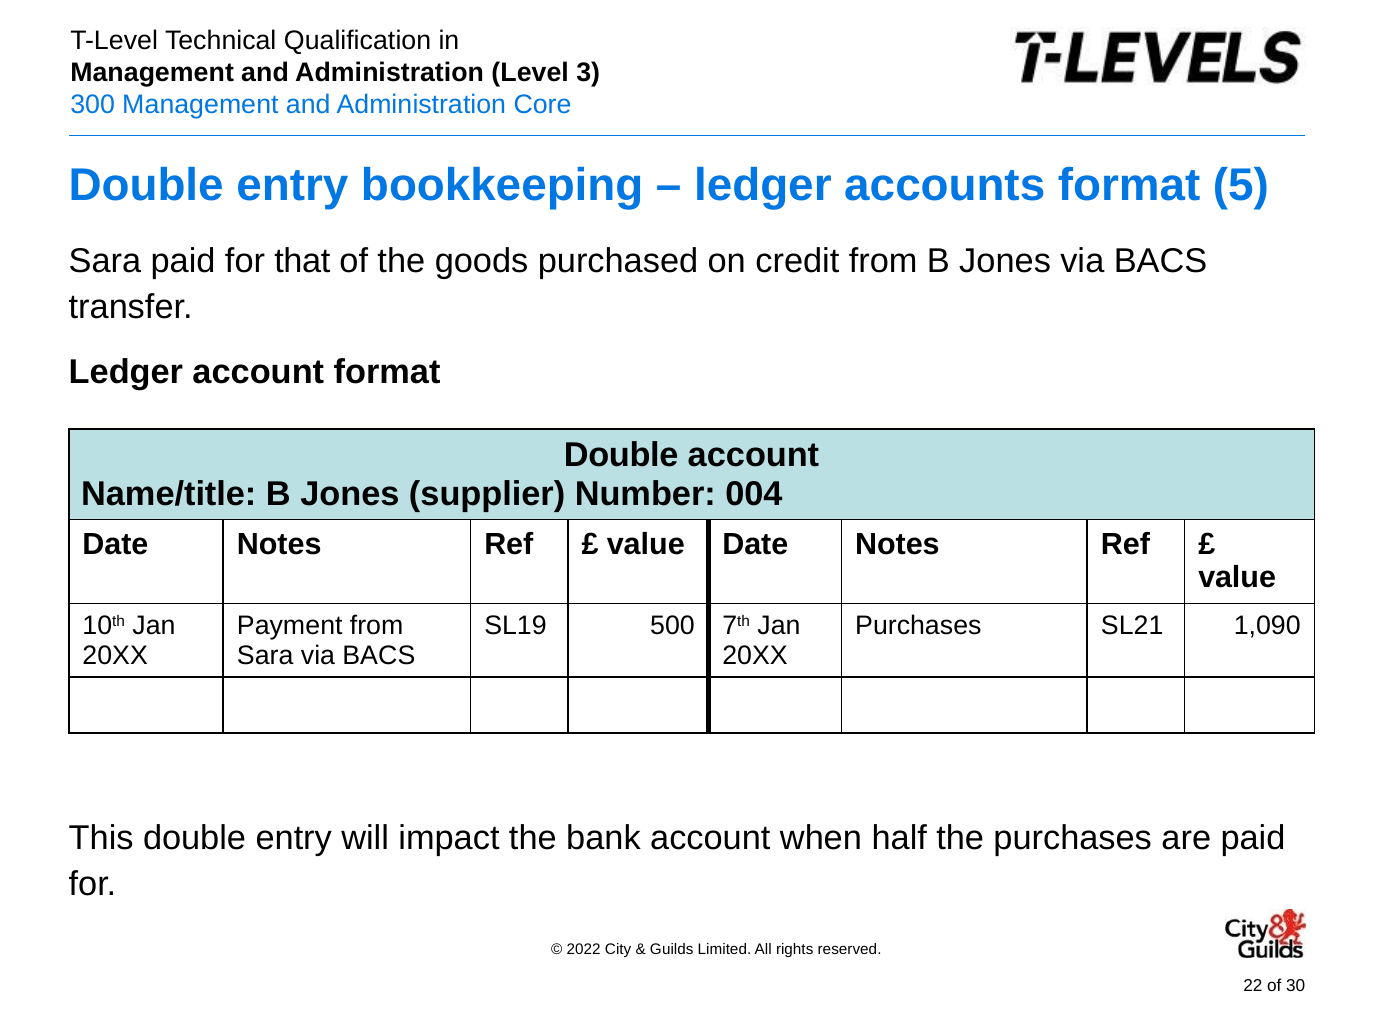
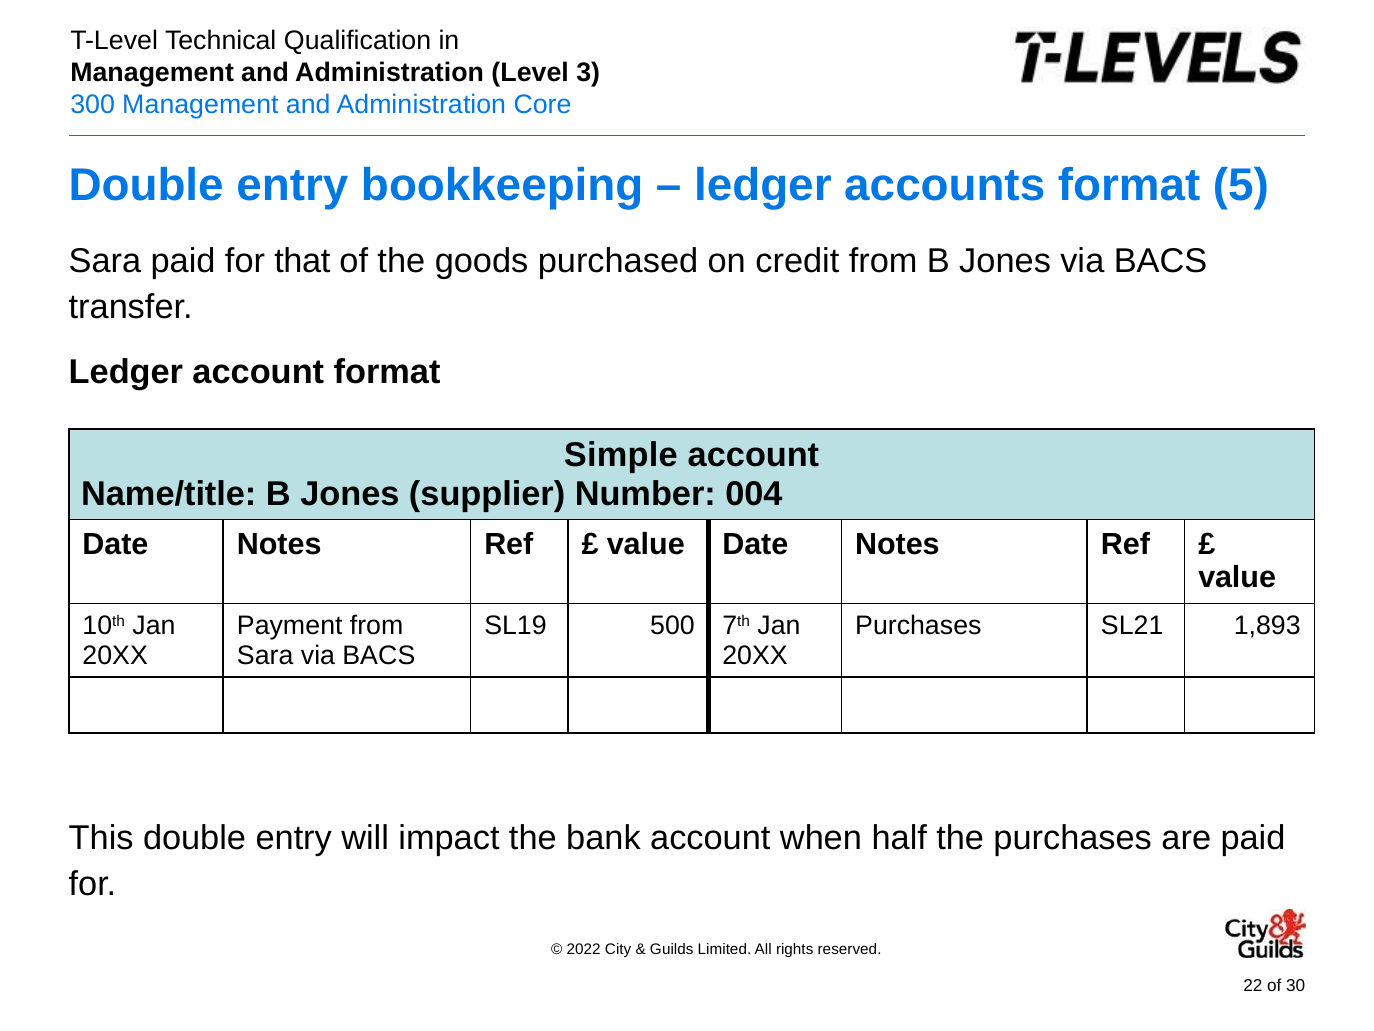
Double at (621, 455): Double -> Simple
1,090: 1,090 -> 1,893
